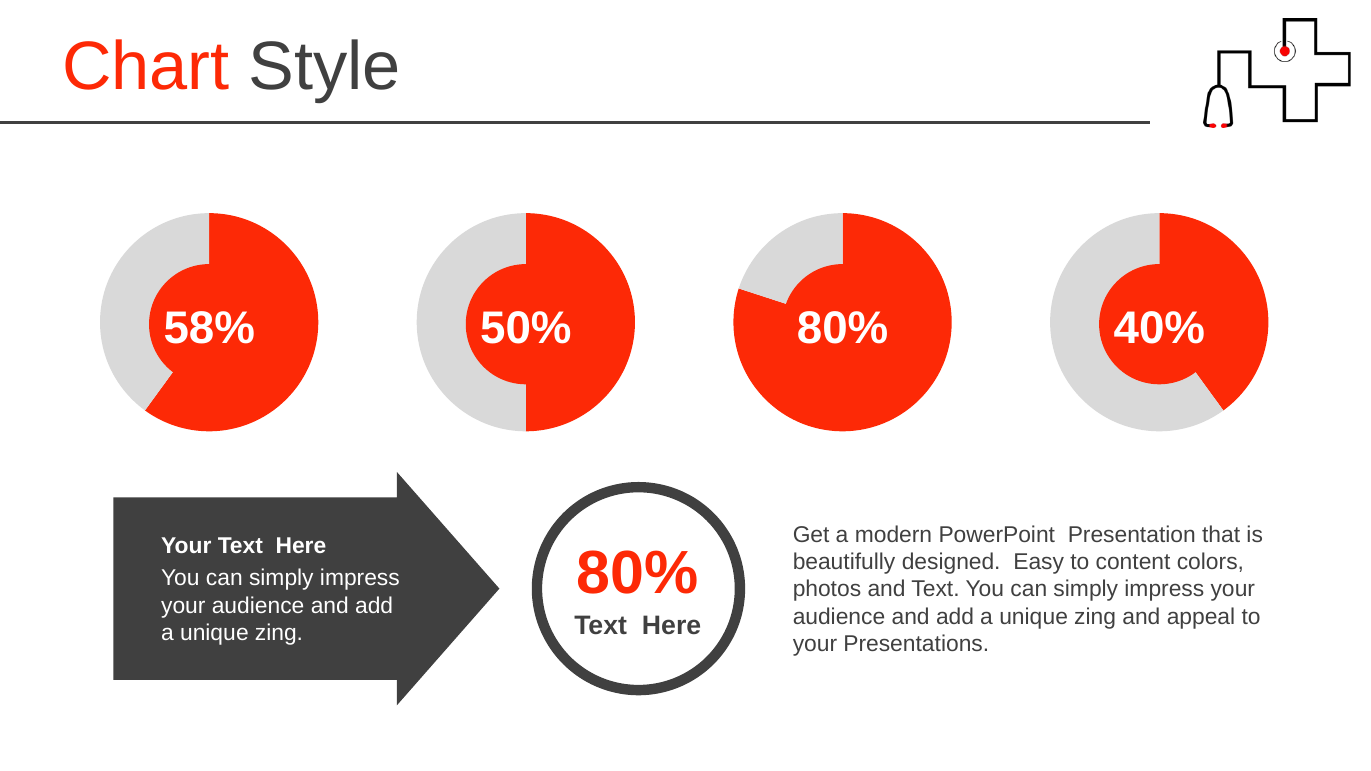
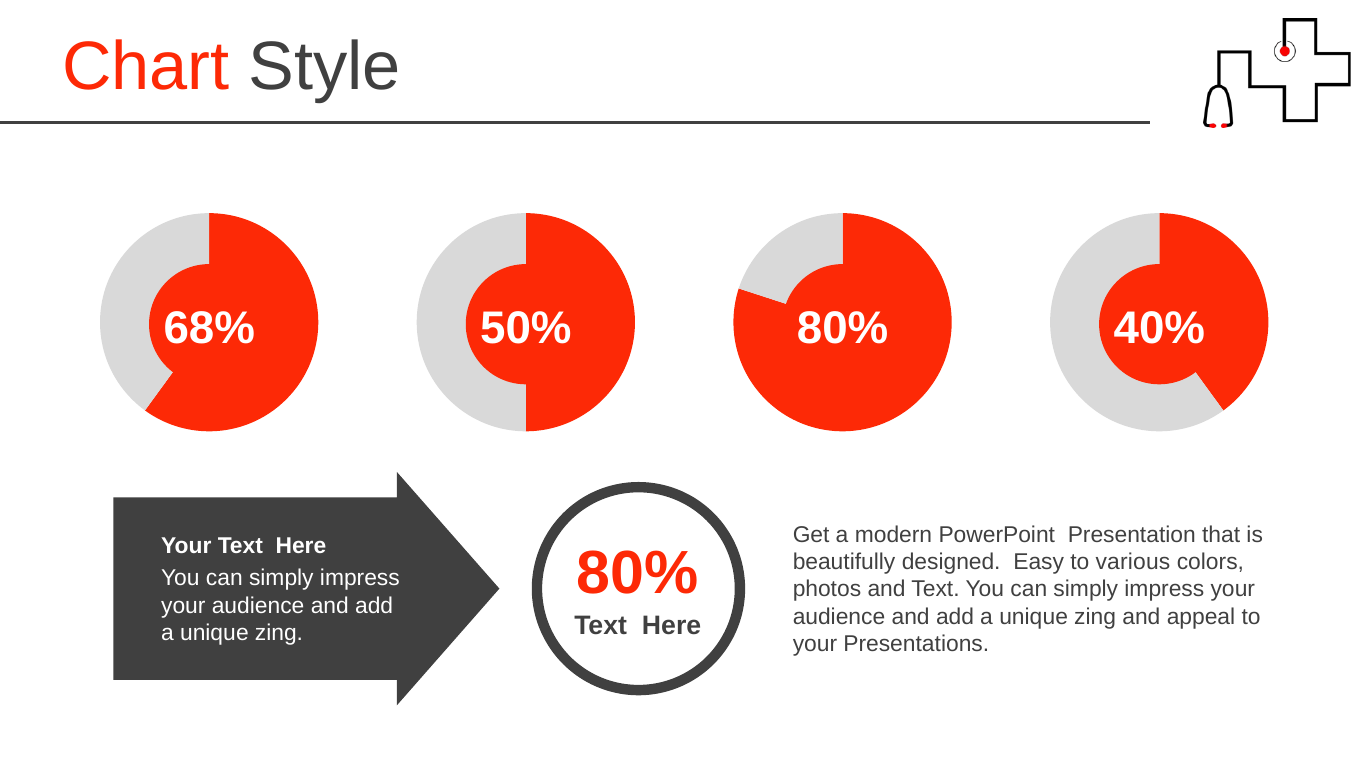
58%: 58% -> 68%
content: content -> various
